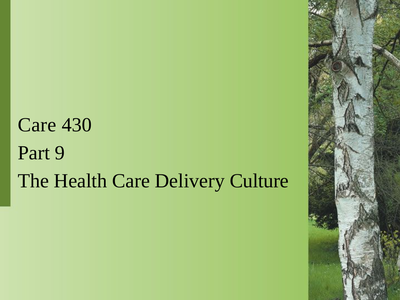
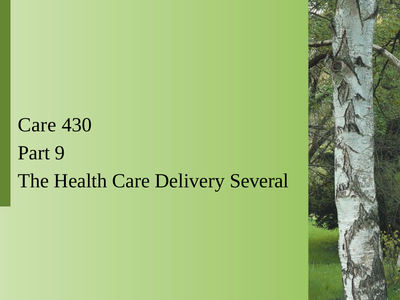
Culture: Culture -> Several
